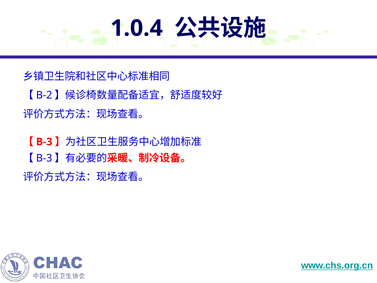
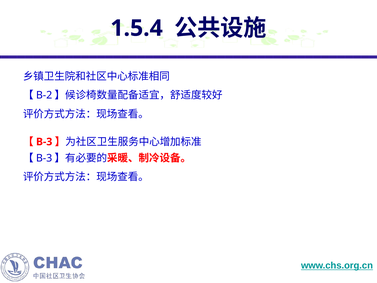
1.0.4: 1.0.4 -> 1.5.4
